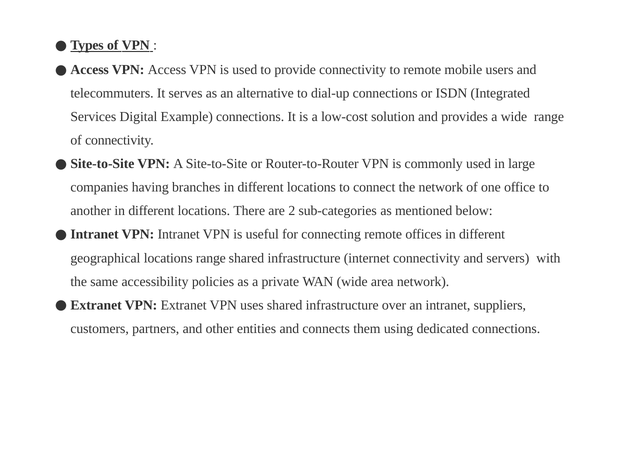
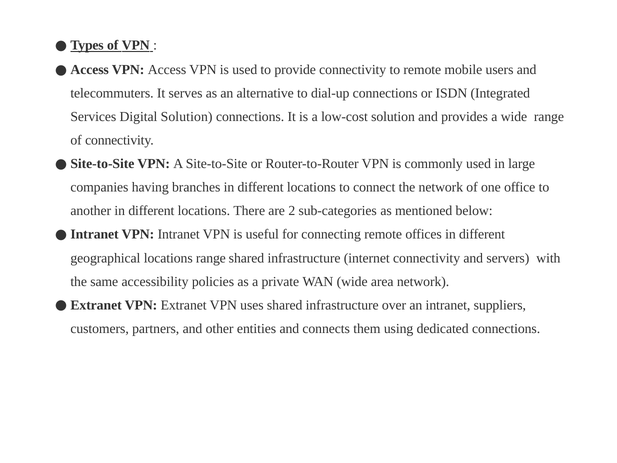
Digital Example: Example -> Solution
